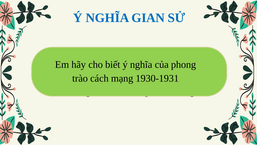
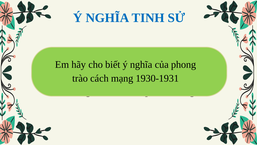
NGHĨA GIAN: GIAN -> TINH
